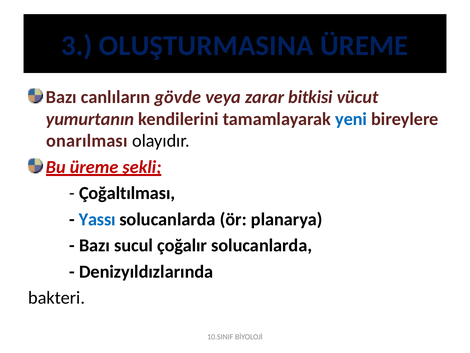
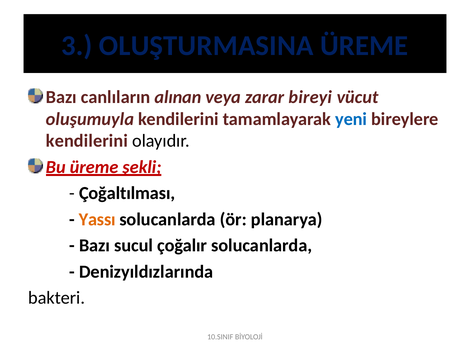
gövde: gövde -> alınan
bitkisi: bitkisi -> bireyi
yumurtanın: yumurtanın -> oluşumuyla
onarılması at (87, 141): onarılması -> kendilerini
Yassı colour: blue -> orange
